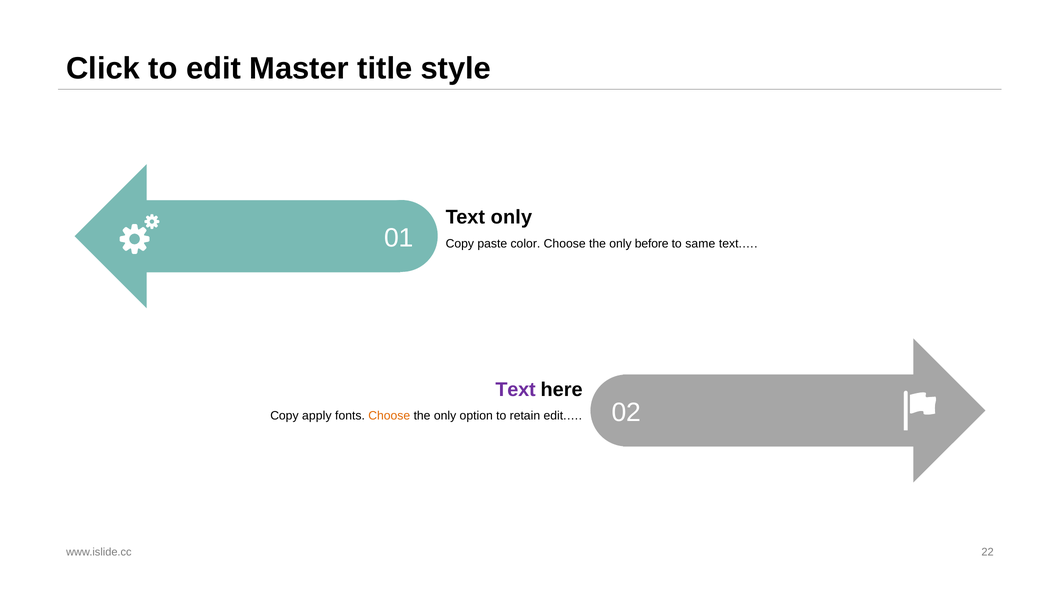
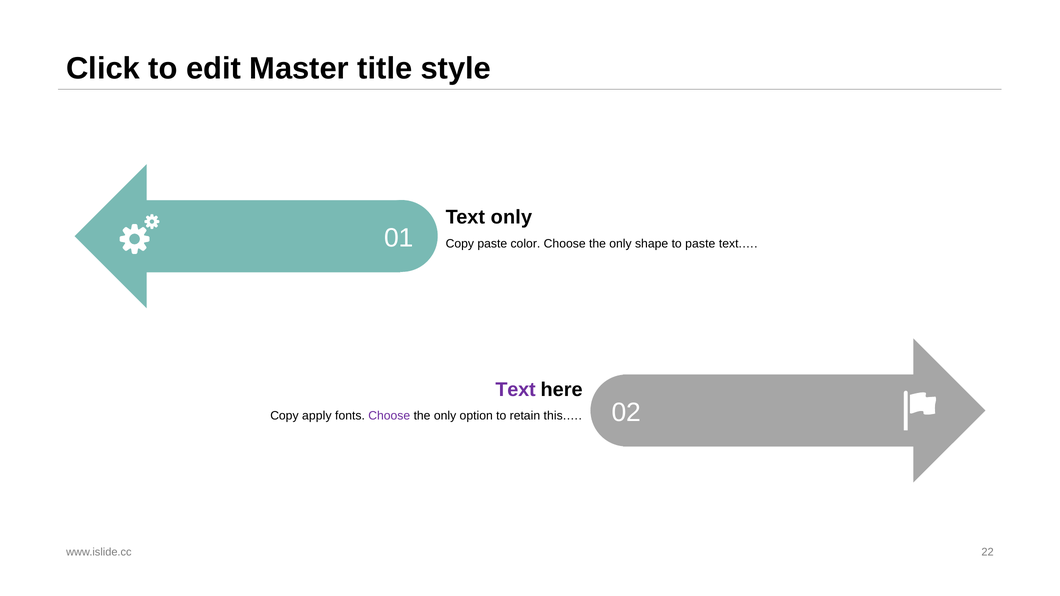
before: before -> shape
to same: same -> paste
Choose at (389, 416) colour: orange -> purple
edit.…: edit.… -> this.…
